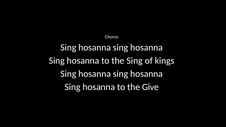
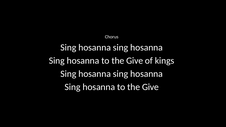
Sing at (135, 61): Sing -> Give
